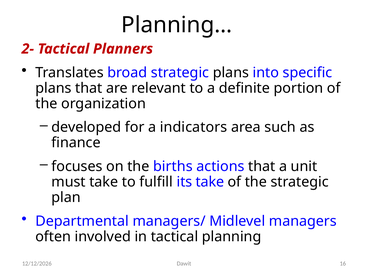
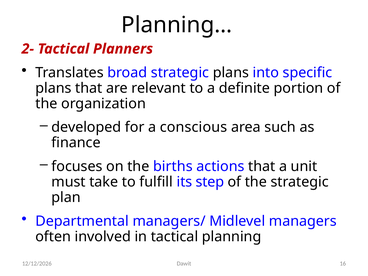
indicators: indicators -> conscious
its take: take -> step
